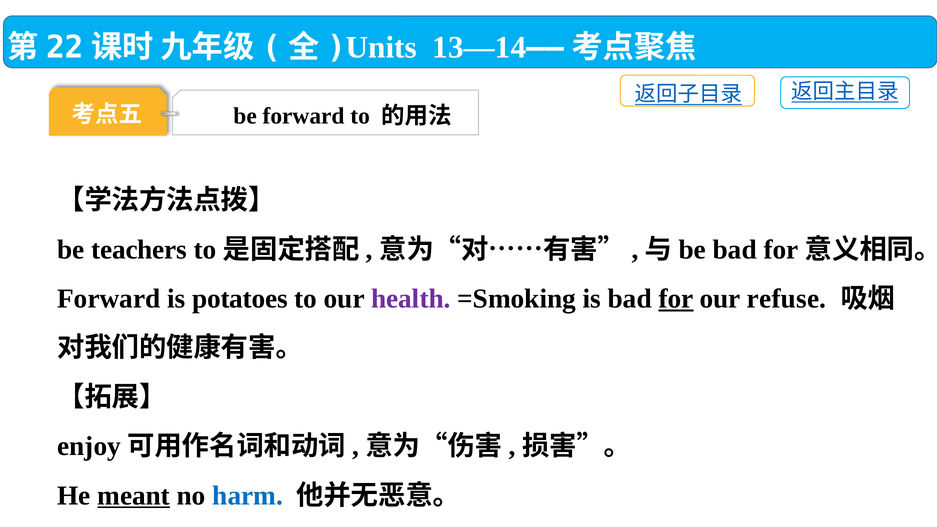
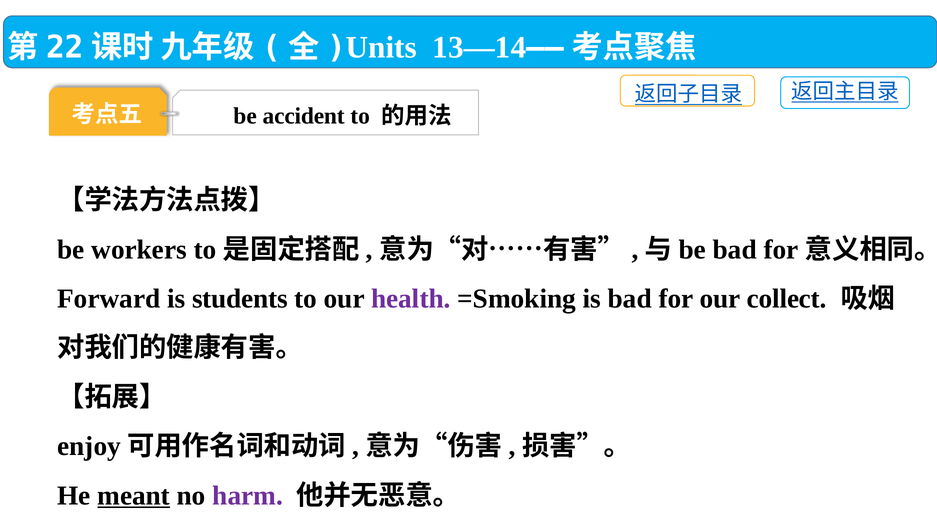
be forward: forward -> accident
teachers: teachers -> workers
potatoes: potatoes -> students
for at (676, 299) underline: present -> none
refuse: refuse -> collect
harm colour: blue -> purple
